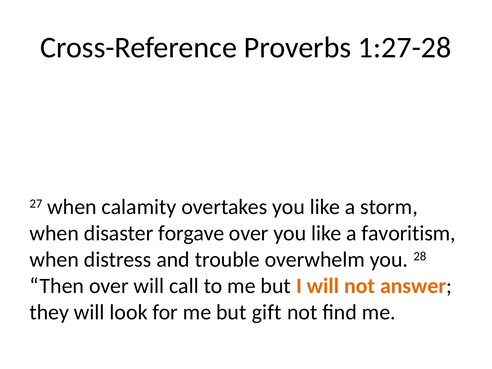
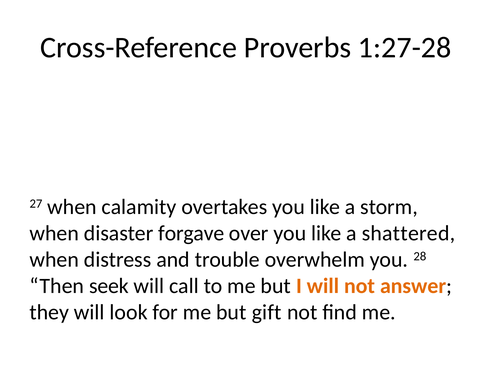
favoritism: favoritism -> shattered
Then over: over -> seek
